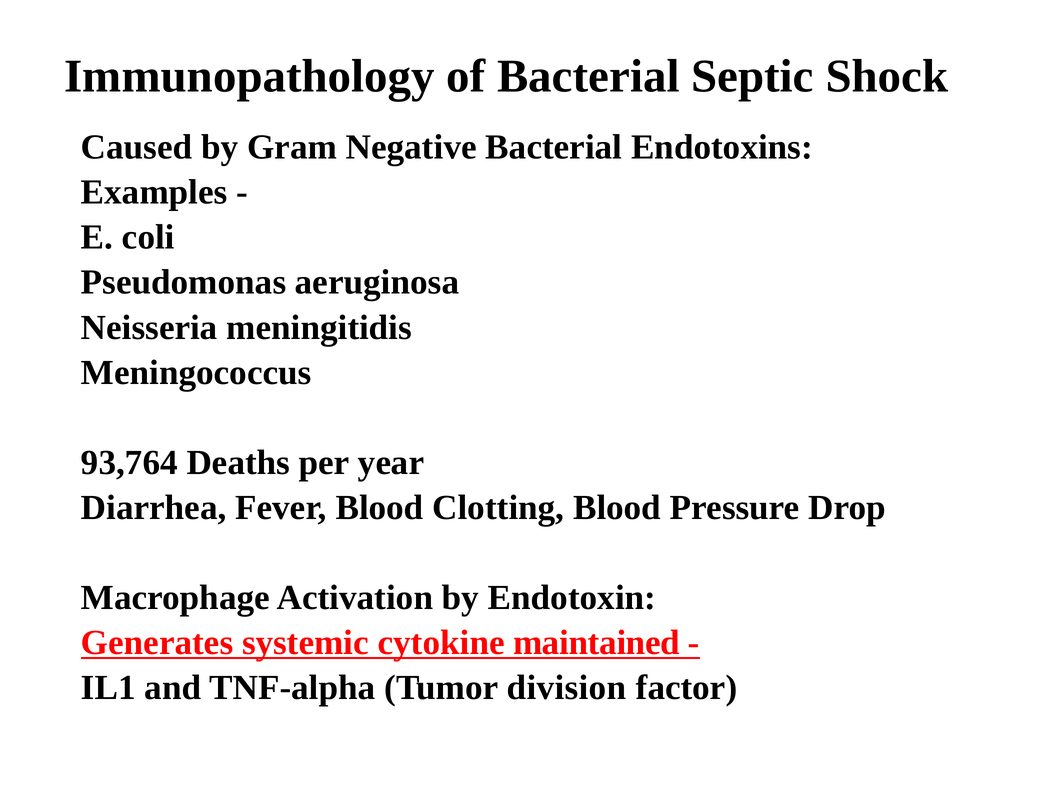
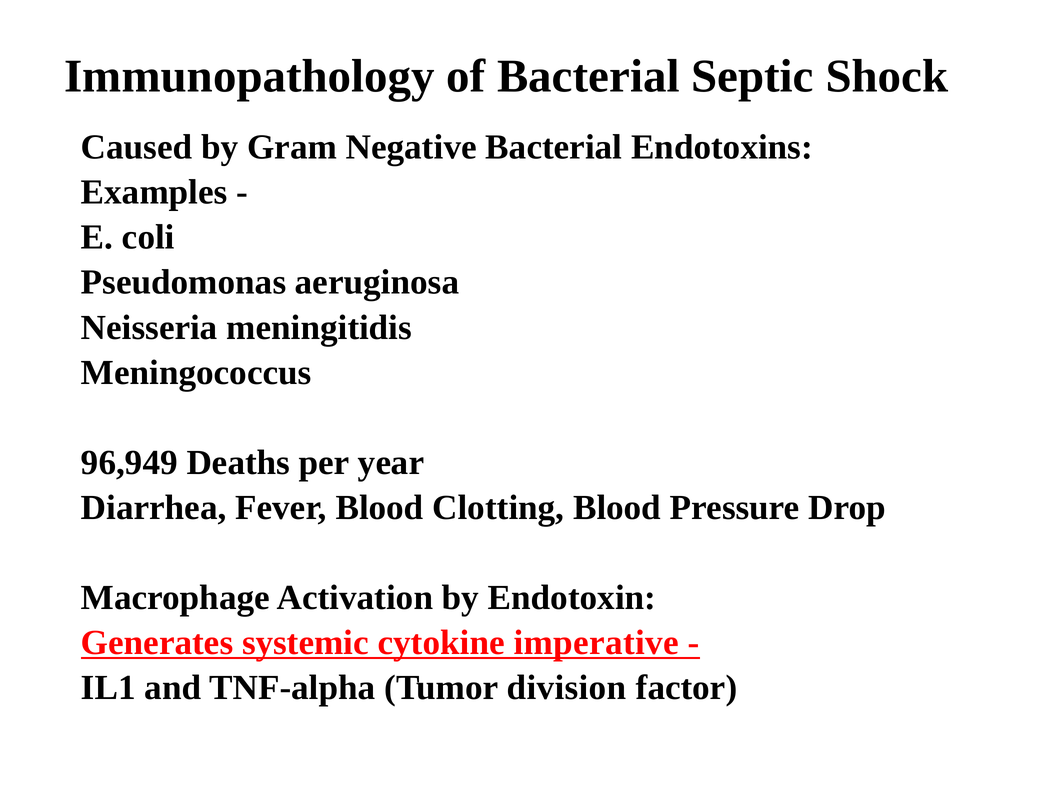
93,764: 93,764 -> 96,949
maintained: maintained -> imperative
